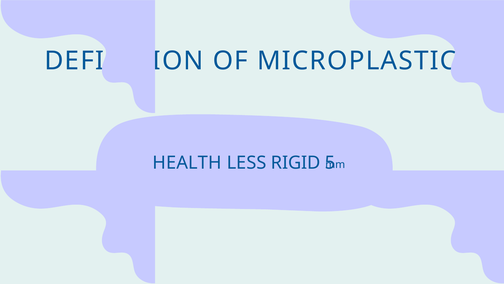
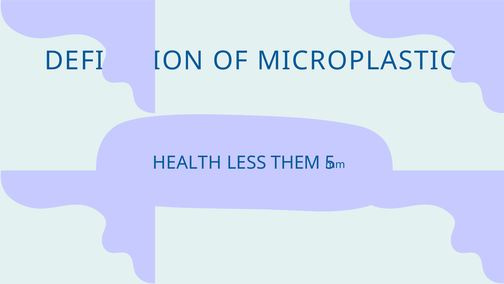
RIGID: RIGID -> THEM
